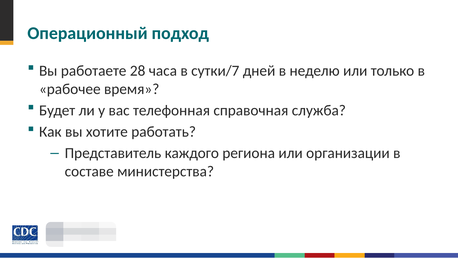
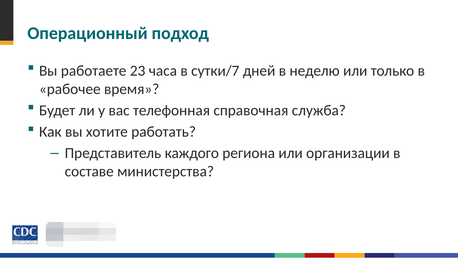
28: 28 -> 23
